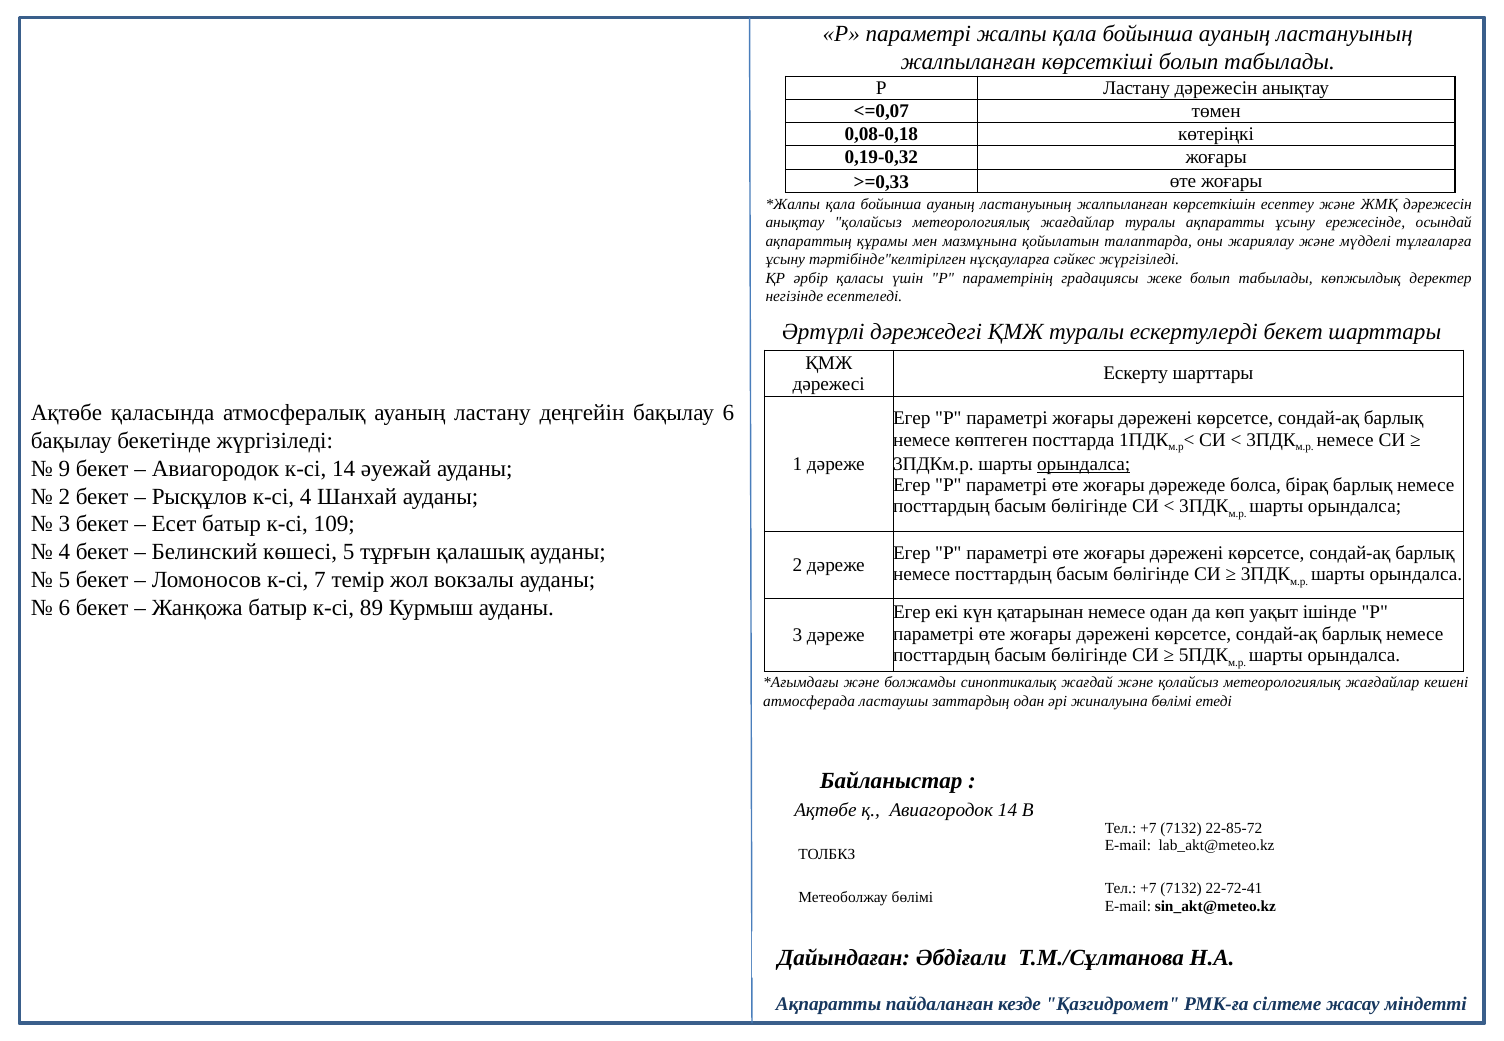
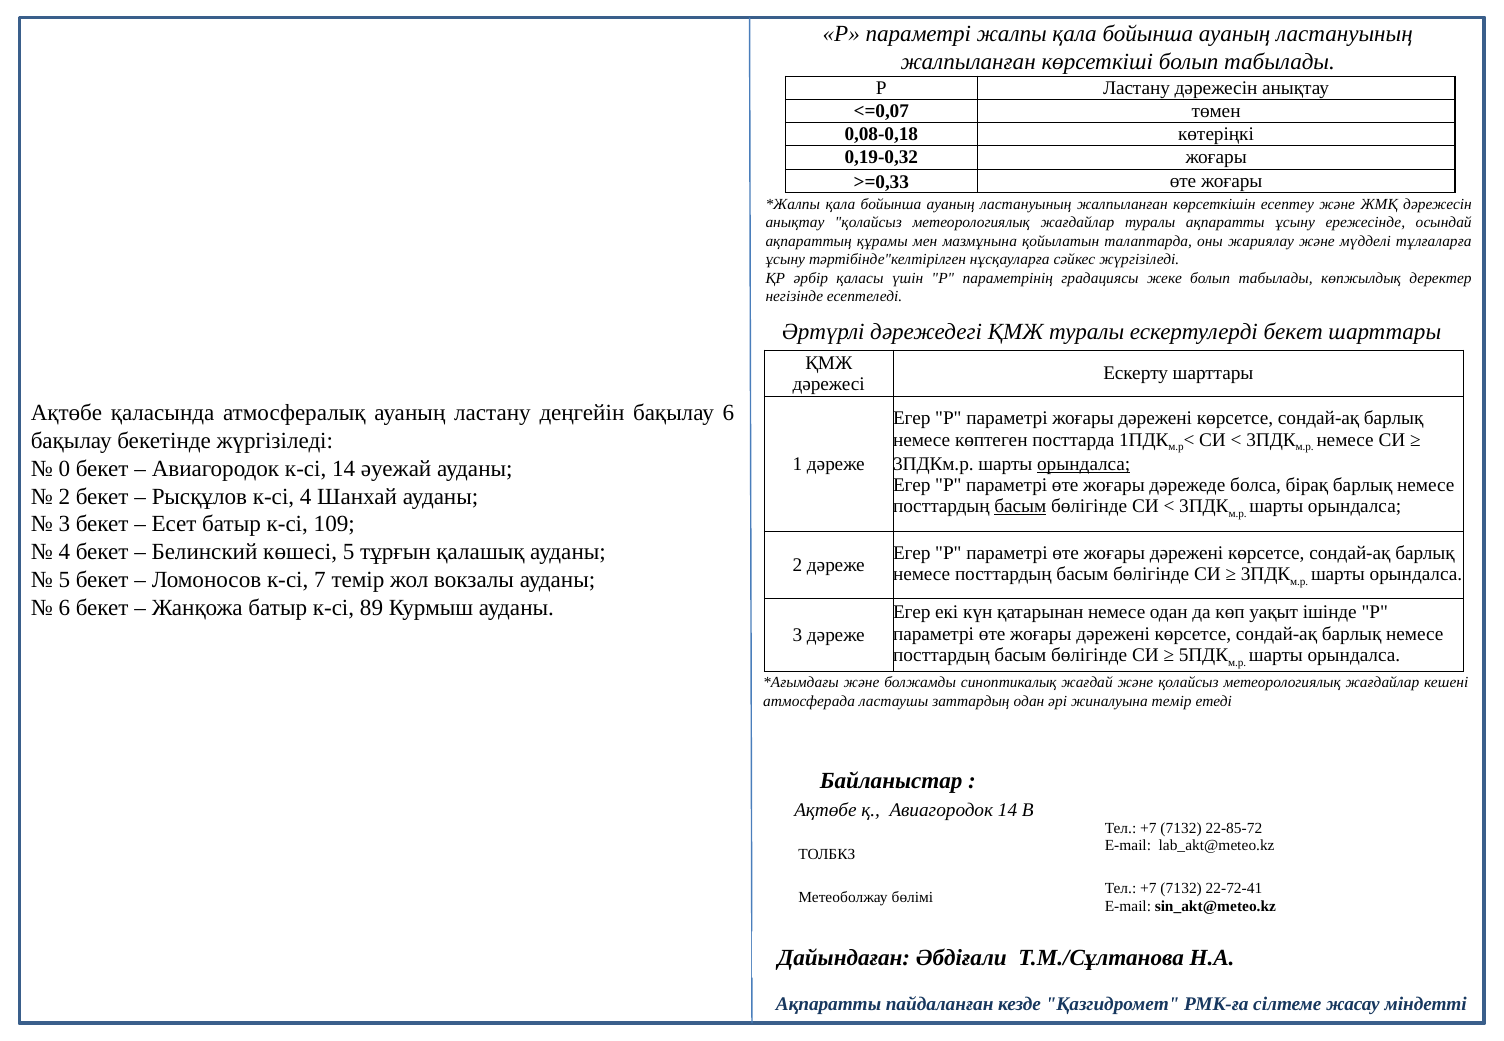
9: 9 -> 0
басым at (1020, 507) underline: none -> present
жиналуына бөлімі: бөлімі -> темір
